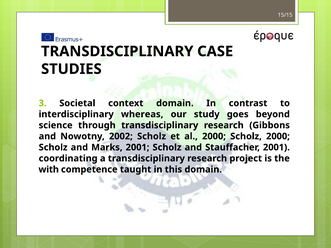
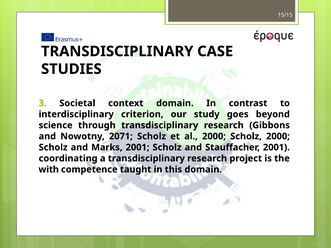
whereas: whereas -> criterion
2002: 2002 -> 2071
